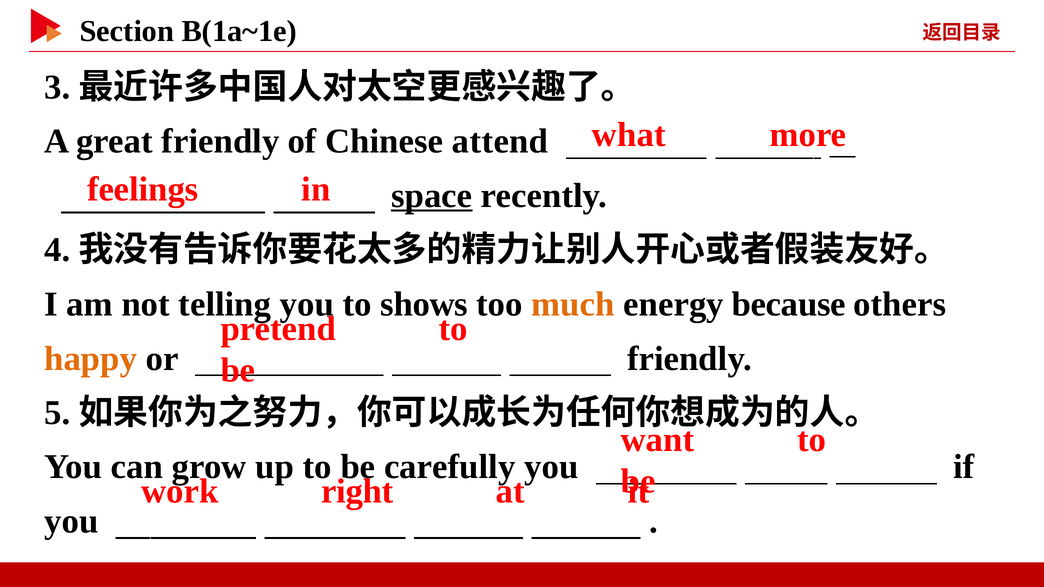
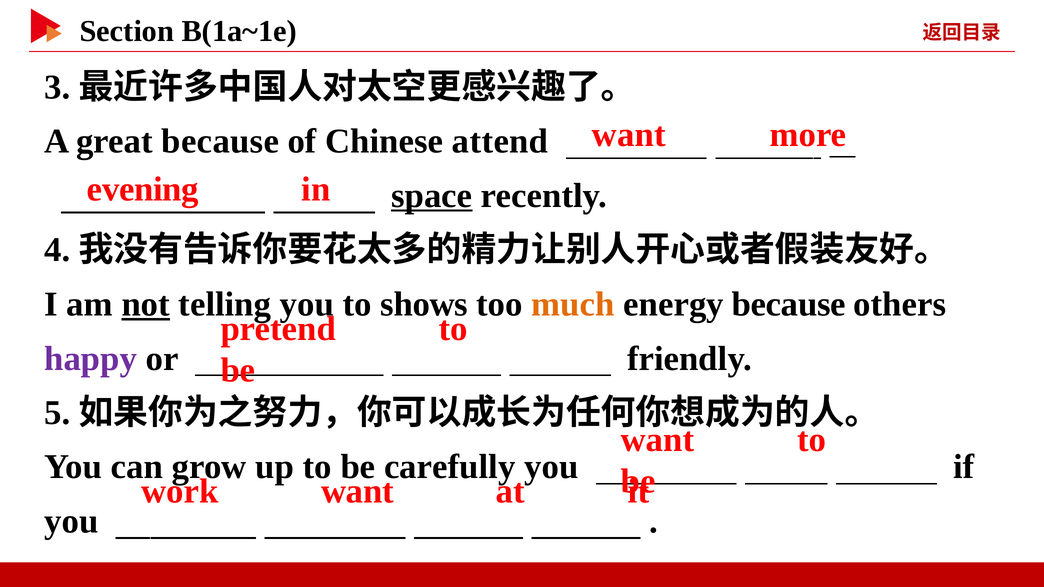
what at (629, 135): what -> want
great friendly: friendly -> because
feelings: feelings -> evening
not underline: none -> present
happy colour: orange -> purple
work right: right -> want
